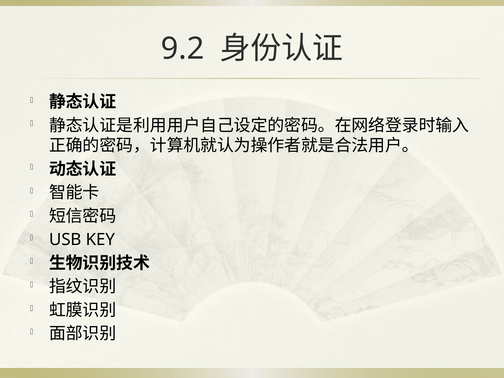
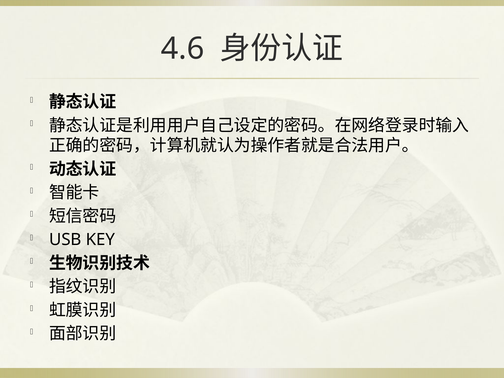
9.2: 9.2 -> 4.6
